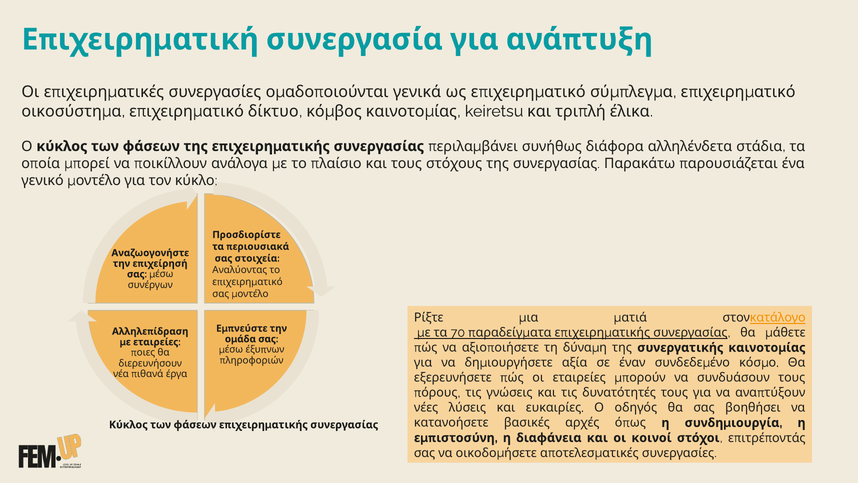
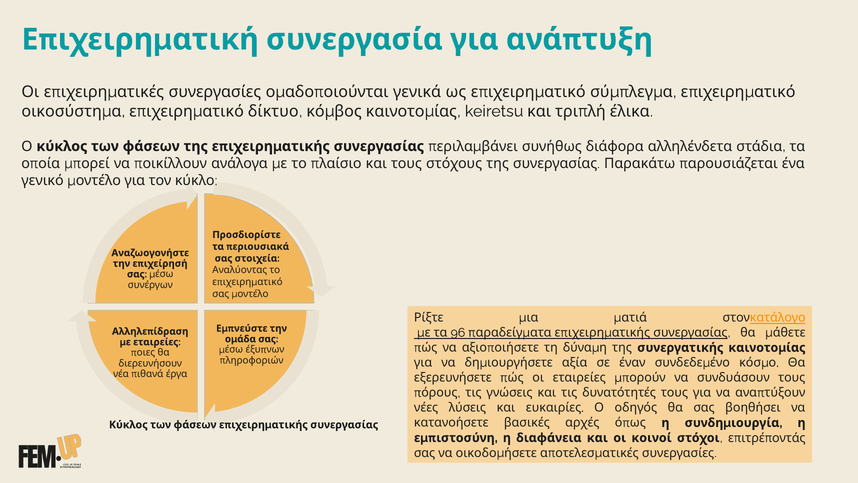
70: 70 -> 96
